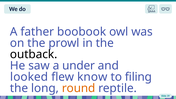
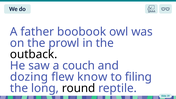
under: under -> couch
looked: looked -> dozing
round colour: orange -> black
